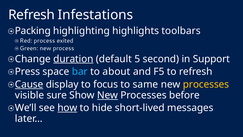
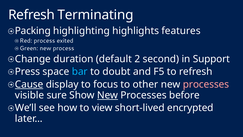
Infestations: Infestations -> Terminating
toolbars: toolbars -> features
duration underline: present -> none
5: 5 -> 2
about: about -> doubt
same: same -> other
processes at (206, 84) colour: yellow -> pink
how underline: present -> none
hide: hide -> view
messages: messages -> encrypted
